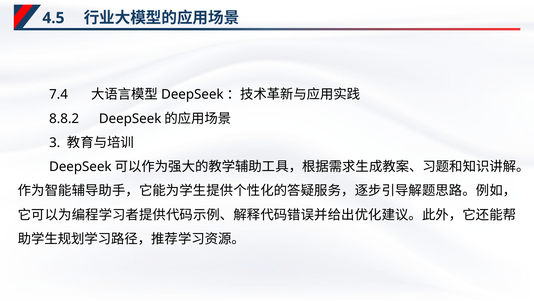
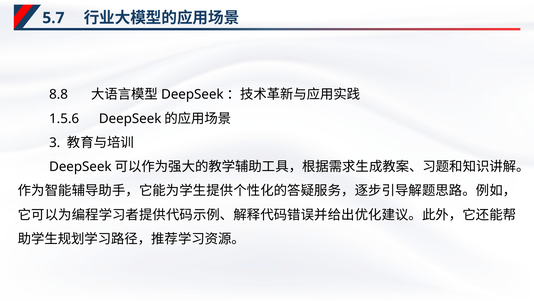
4.5: 4.5 -> 5.7
7.4: 7.4 -> 8.8
8.8.2: 8.8.2 -> 1.5.6
